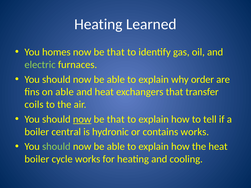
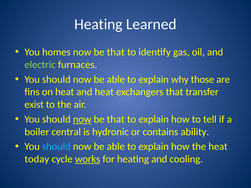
order: order -> those
on able: able -> heat
coils: coils -> exist
contains works: works -> ability
should at (56, 147) colour: light green -> light blue
boiler at (37, 159): boiler -> today
works at (88, 159) underline: none -> present
